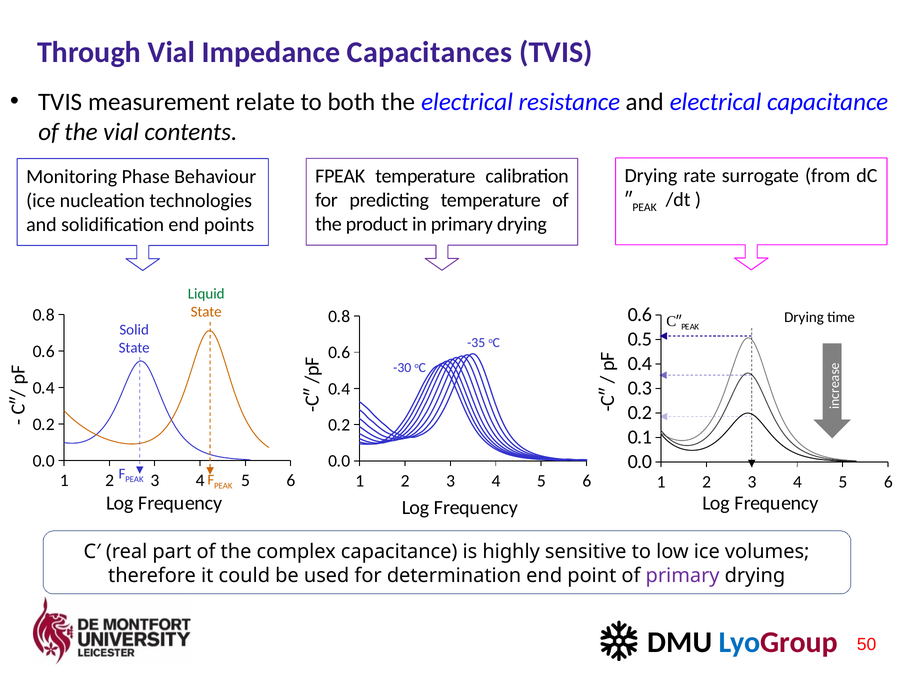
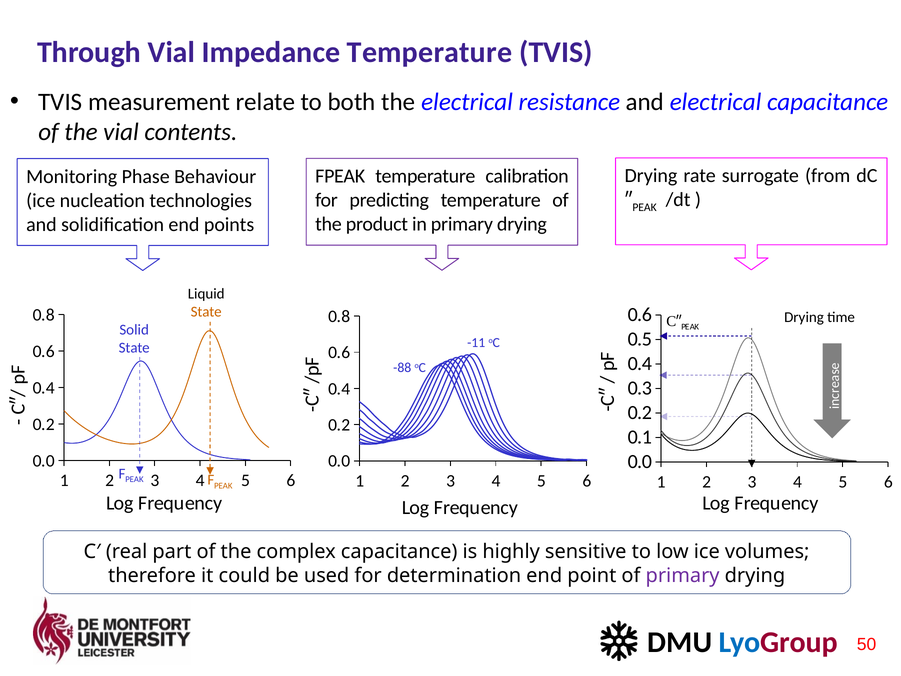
Impedance Capacitances: Capacitances -> Temperature
Liquid colour: green -> black
-35: -35 -> -11
-30: -30 -> -88
